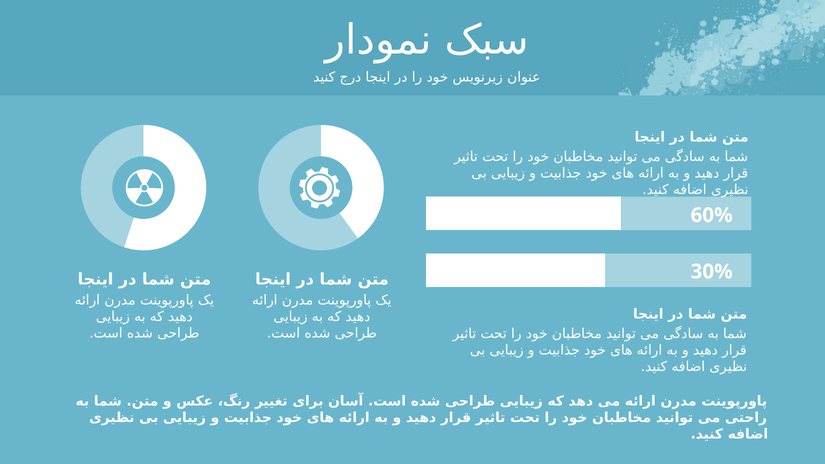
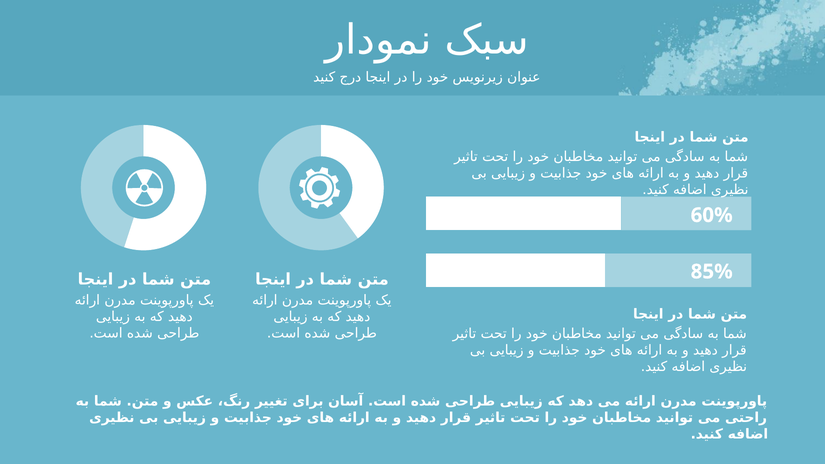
30%: 30% -> 85%
